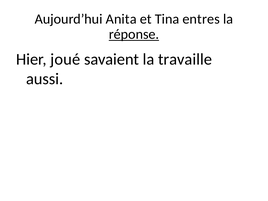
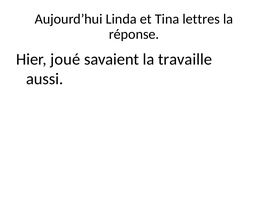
Anita: Anita -> Linda
entres: entres -> lettres
réponse underline: present -> none
